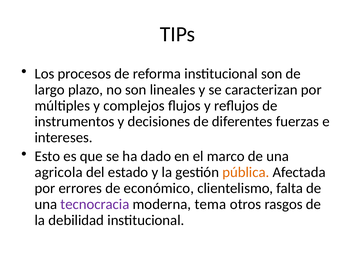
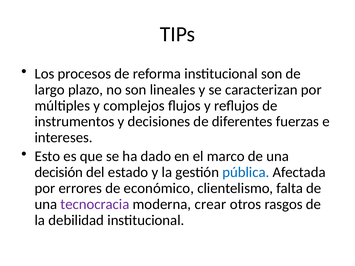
agricola: agricola -> decisión
pública colour: orange -> blue
tema: tema -> crear
